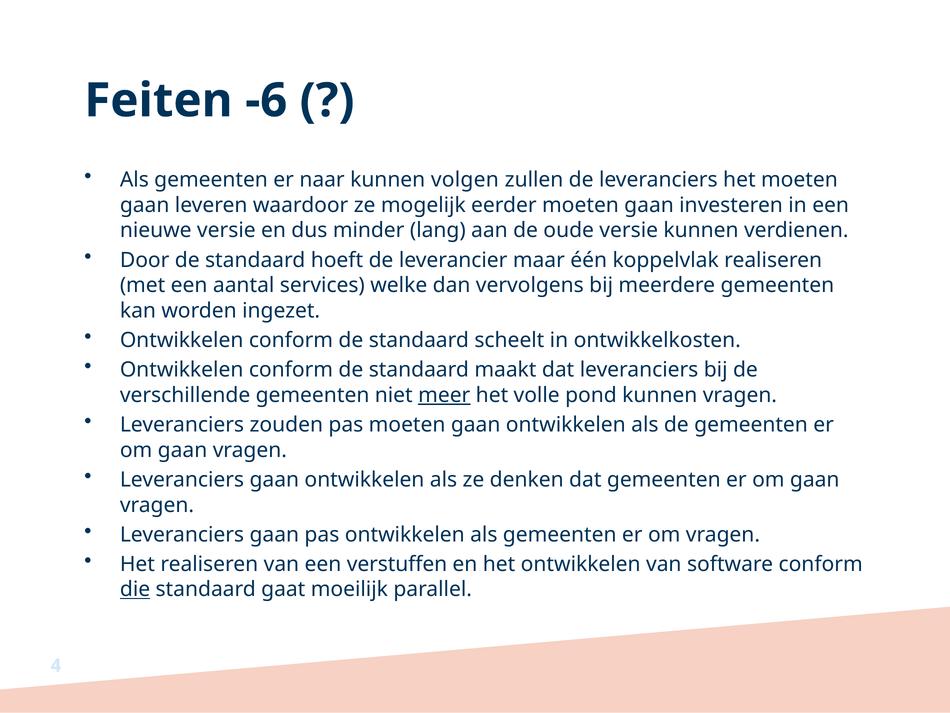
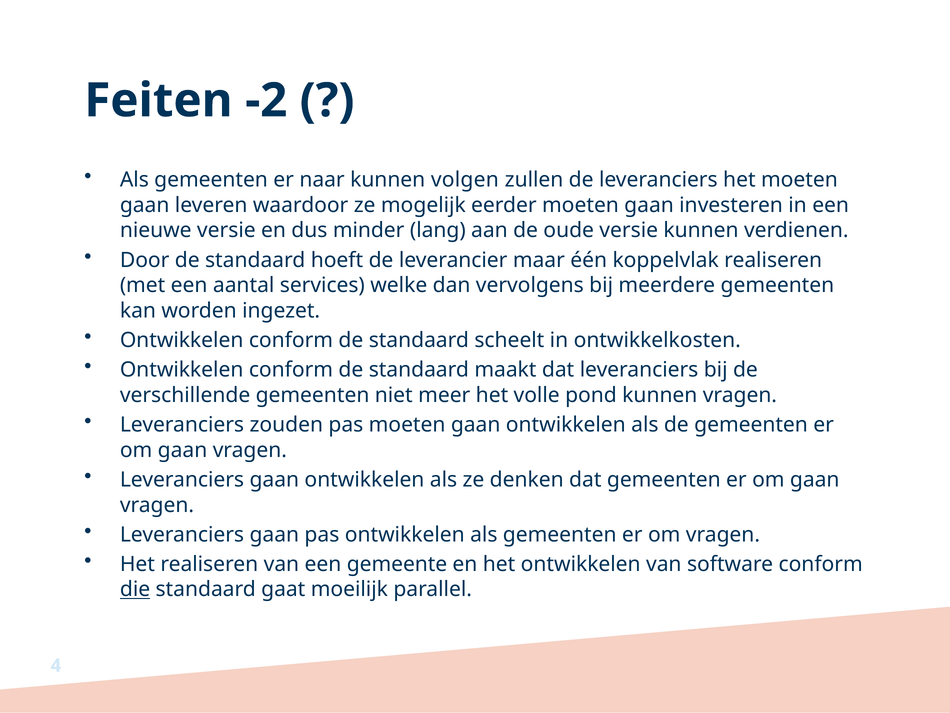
-6: -6 -> -2
meer underline: present -> none
verstuffen: verstuffen -> gemeente
